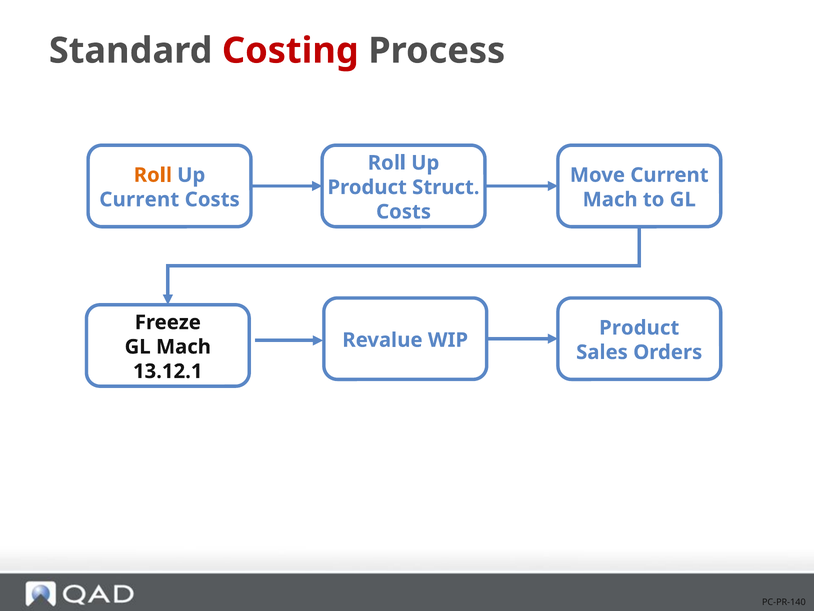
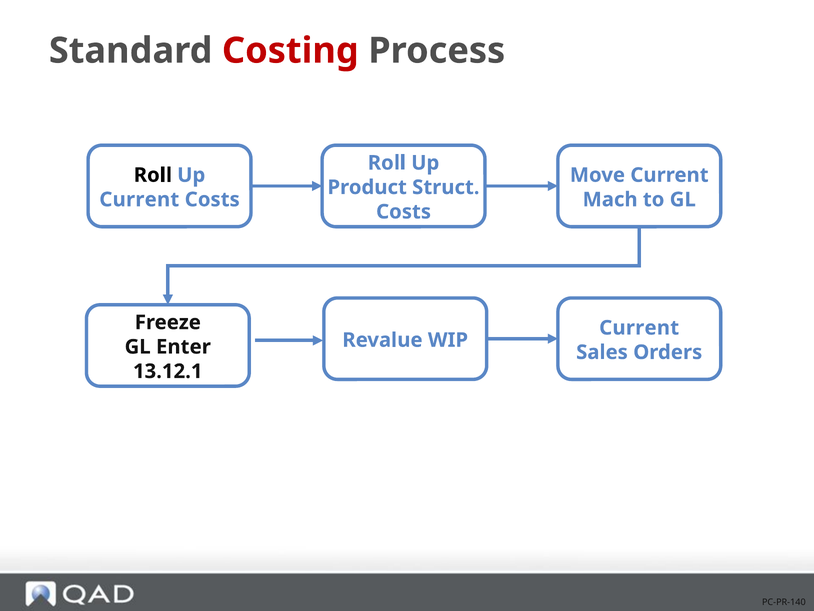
Roll at (153, 175) colour: orange -> black
Product at (639, 328): Product -> Current
GL Mach: Mach -> Enter
